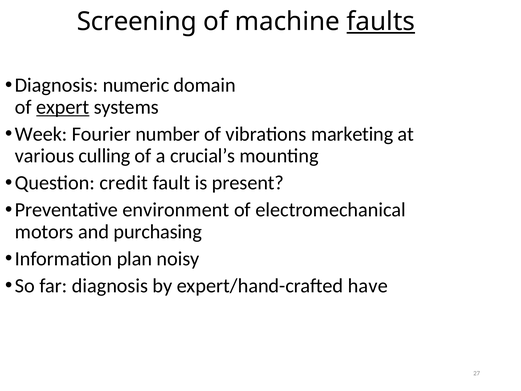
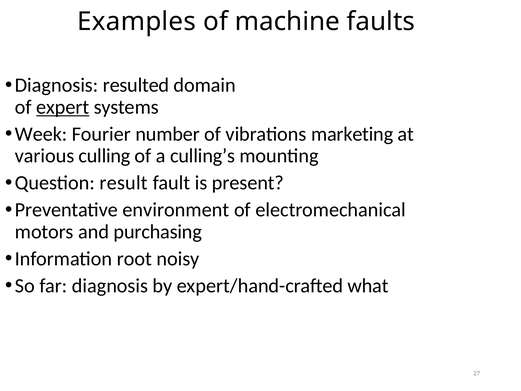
Screening: Screening -> Examples
faults underline: present -> none
numeric: numeric -> resulted
crucial’s: crucial’s -> culling’s
credit: credit -> result
plan: plan -> root
have: have -> what
